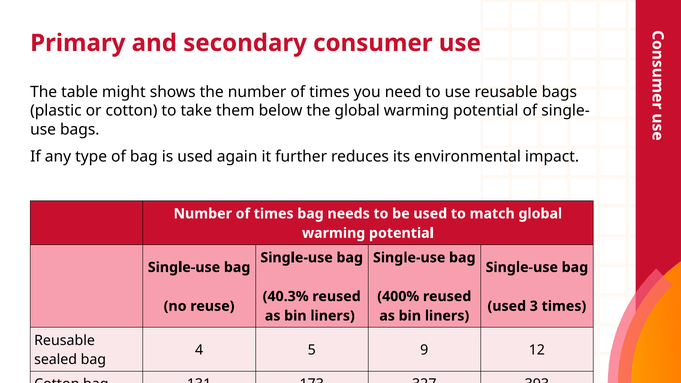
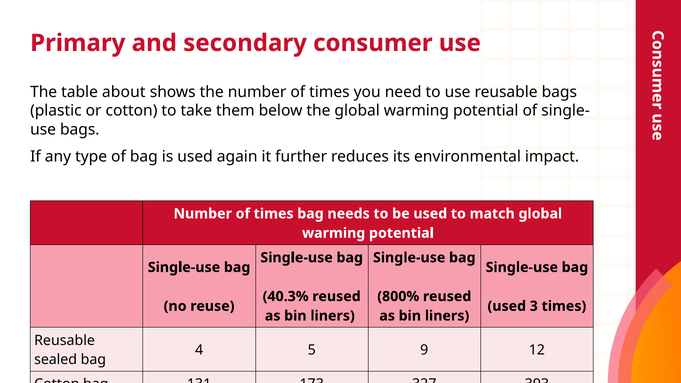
might: might -> about
400%: 400% -> 800%
